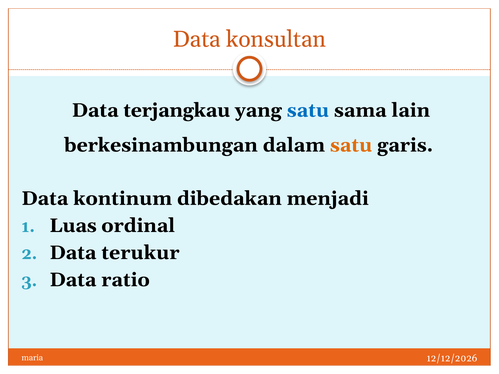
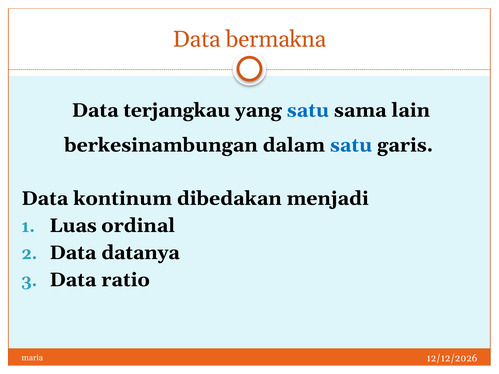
konsultan: konsultan -> bermakna
satu at (351, 145) colour: orange -> blue
terukur: terukur -> datanya
